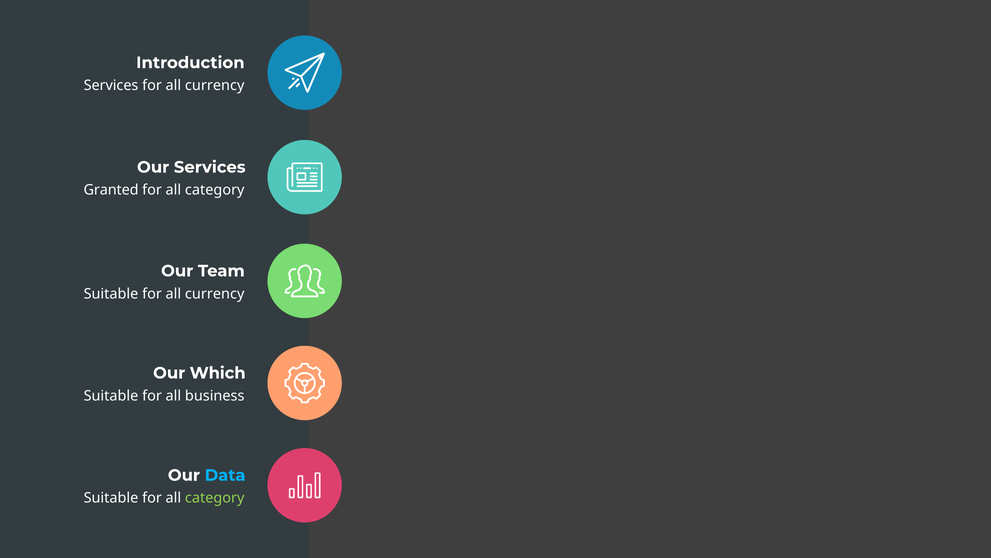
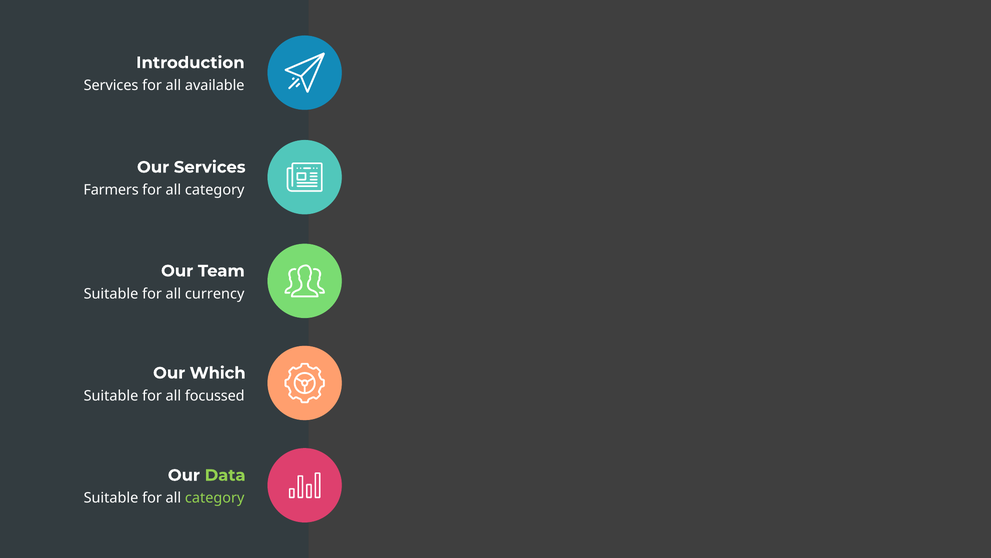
currency at (215, 86): currency -> available
Granted: Granted -> Farmers
business: business -> focussed
Data colour: light blue -> light green
